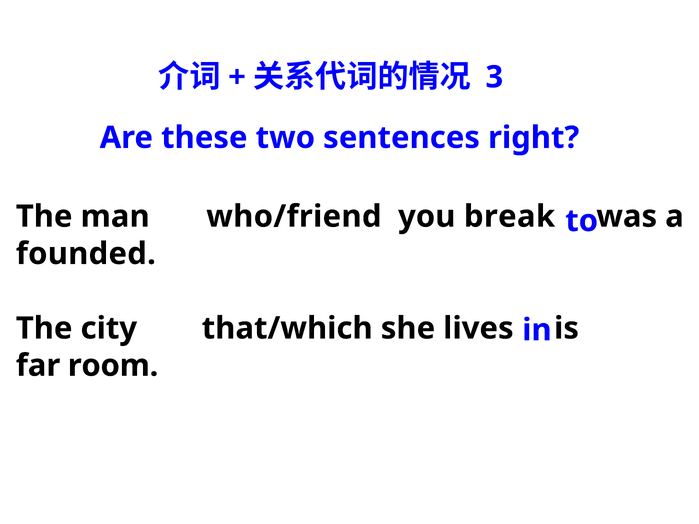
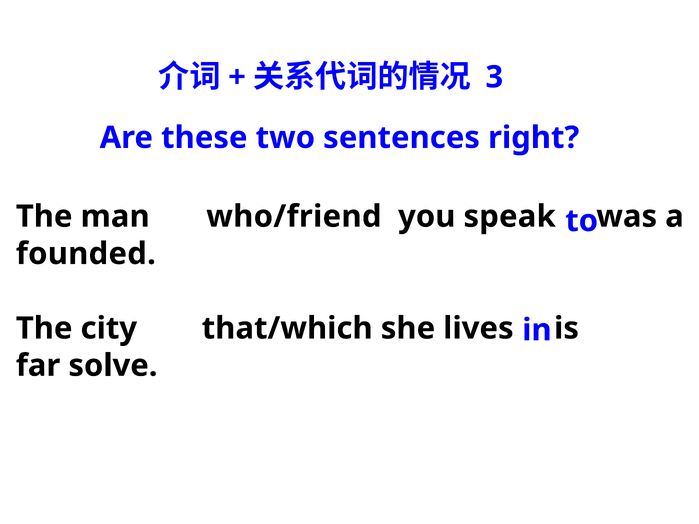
break: break -> speak
room: room -> solve
